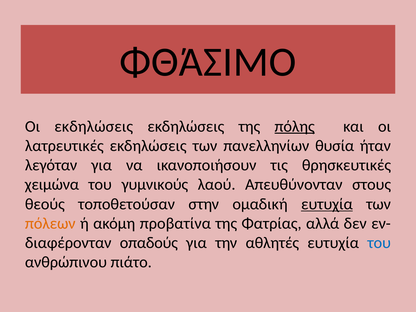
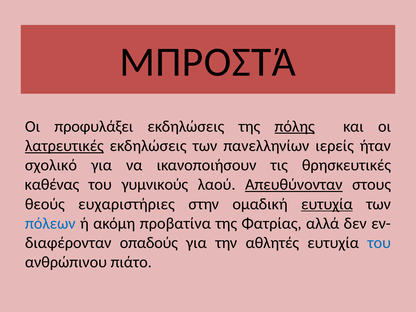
ΦΘΆΣΙΜΟ: ΦΘΆΣΙΜΟ -> ΜΠΡΟΣΤΆ
Οι εκδηλώσεις: εκδηλώσεις -> προφυλάξει
λατρευτικές underline: none -> present
θυσία: θυσία -> ιερείς
λεγόταν: λεγόταν -> σχολικό
χειμώνα: χειμώνα -> καθένας
Απευθύνονταν underline: none -> present
τοποθετούσαν: τοποθετούσαν -> ευχαριστήριες
πόλεων colour: orange -> blue
